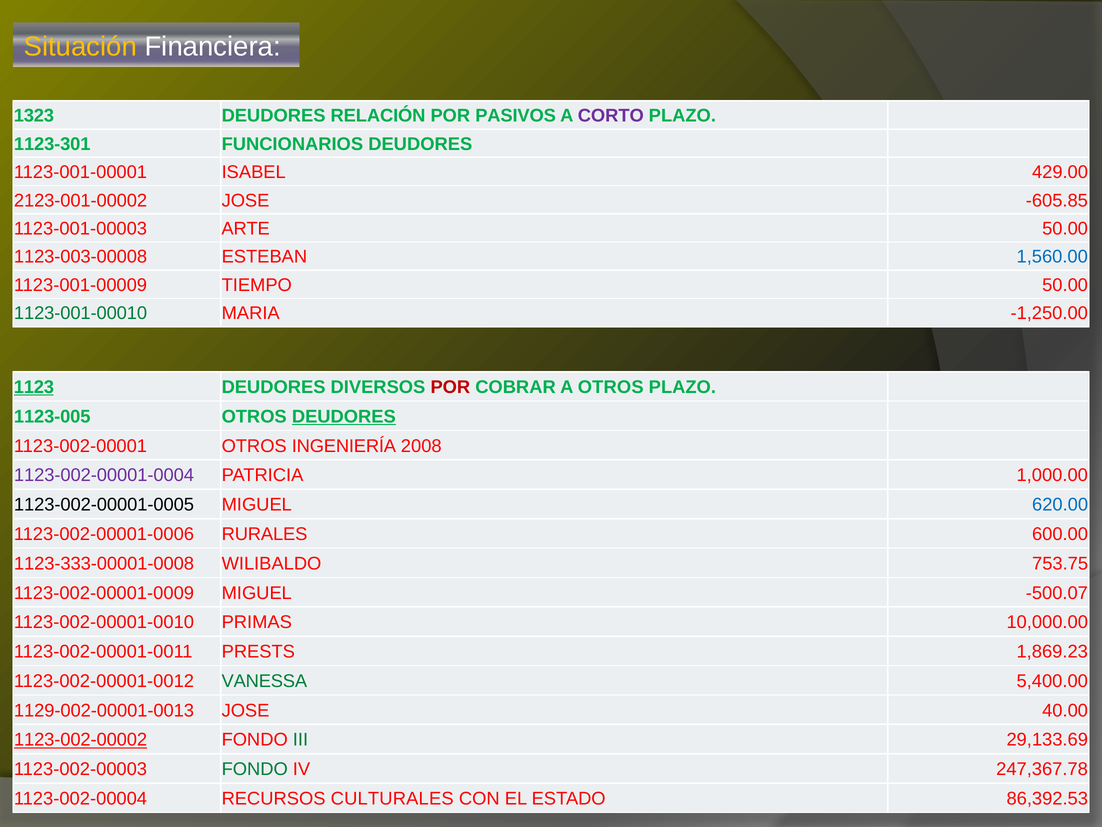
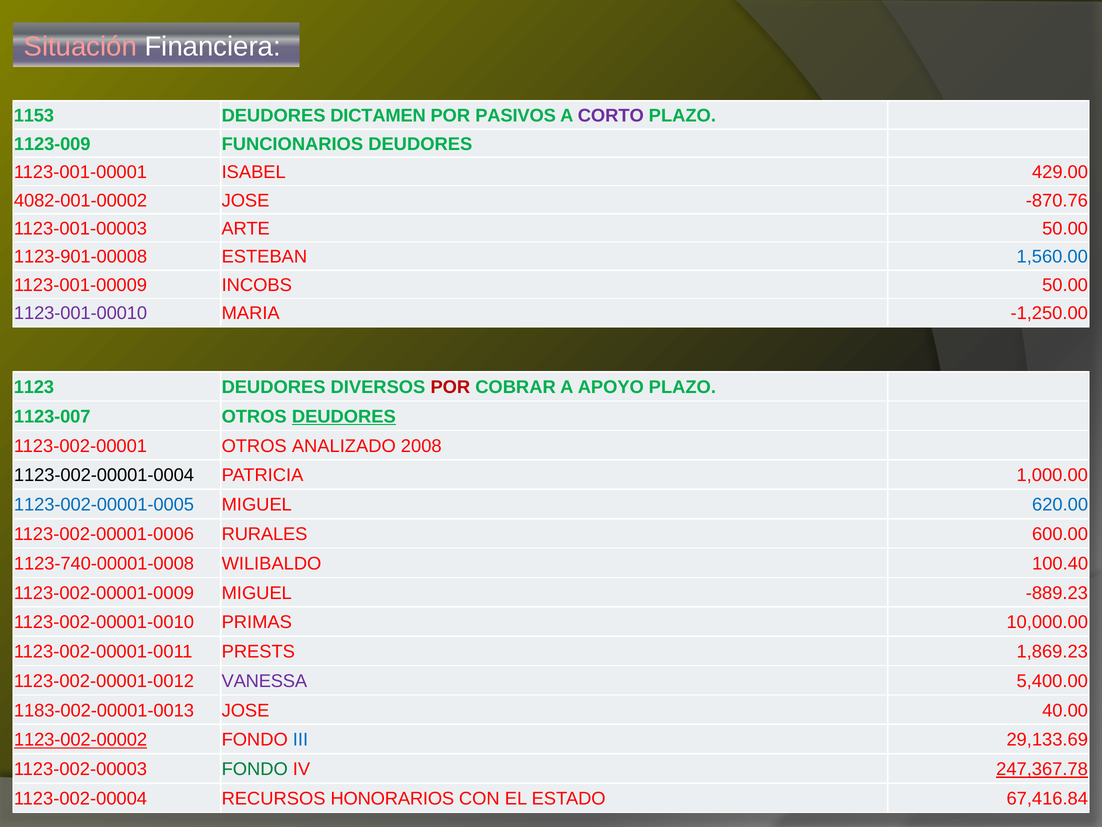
Situación colour: yellow -> pink
1323: 1323 -> 1153
RELACIÓN: RELACIÓN -> DICTAMEN
1123-301: 1123-301 -> 1123-009
2123-001-00002: 2123-001-00002 -> 4082-001-00002
-605.85: -605.85 -> -870.76
1123-003-00008: 1123-003-00008 -> 1123-901-00008
TIEMPO: TIEMPO -> INCOBS
1123-001-00010 colour: green -> purple
1123 underline: present -> none
A OTROS: OTROS -> APOYO
1123-005: 1123-005 -> 1123-007
INGENIERÍA: INGENIERÍA -> ANALIZADO
1123-002-00001-0004 colour: purple -> black
1123-002-00001-0005 colour: black -> blue
1123-333-00001-0008: 1123-333-00001-0008 -> 1123-740-00001-0008
753.75: 753.75 -> 100.40
-500.07: -500.07 -> -889.23
VANESSA colour: green -> purple
1129-002-00001-0013: 1129-002-00001-0013 -> 1183-002-00001-0013
III colour: green -> blue
247,367.78 underline: none -> present
CULTURALES: CULTURALES -> HONORARIOS
86,392.53: 86,392.53 -> 67,416.84
